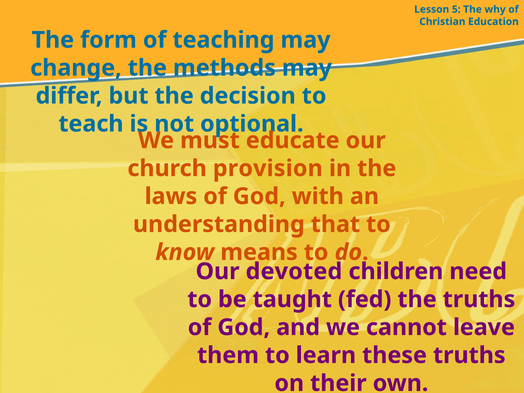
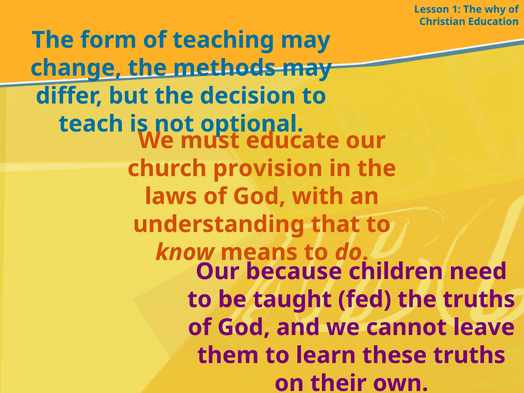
5: 5 -> 1
devoted: devoted -> because
